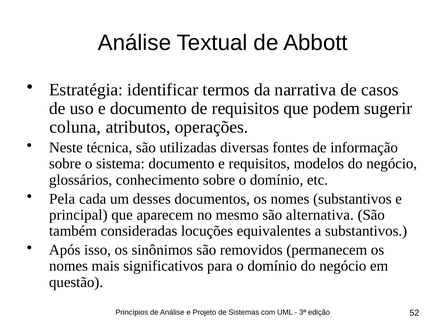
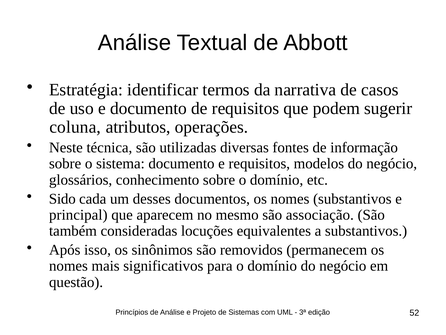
Pela: Pela -> Sido
alternativa: alternativa -> associação
